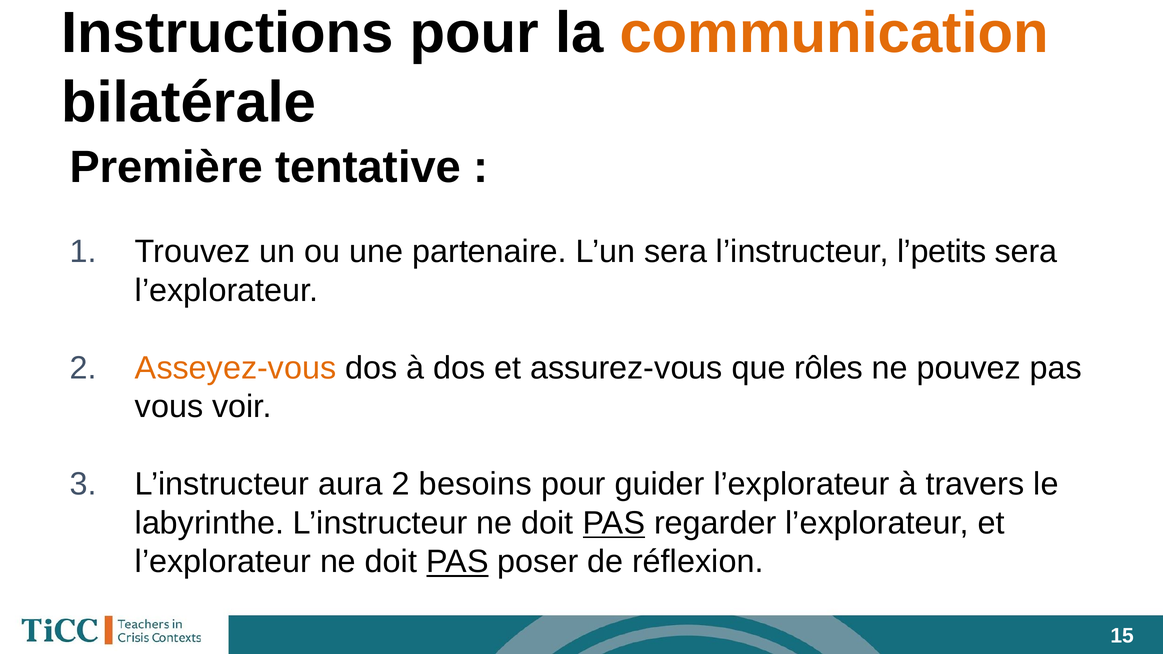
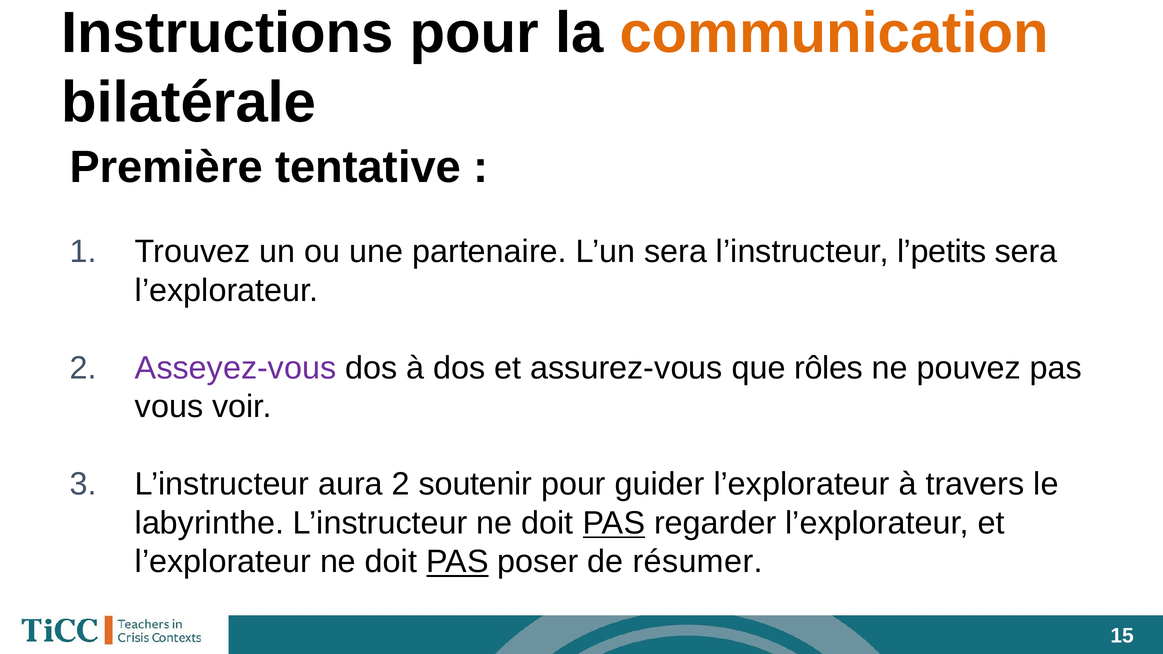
Asseyez-vous colour: orange -> purple
besoins: besoins -> soutenir
réflexion: réflexion -> résumer
